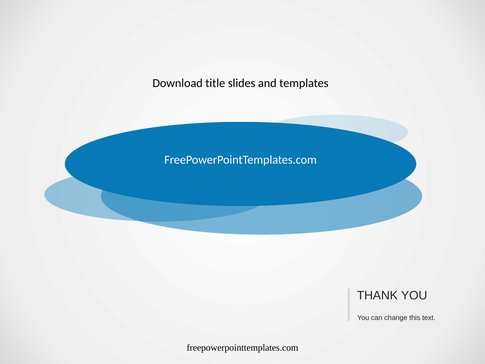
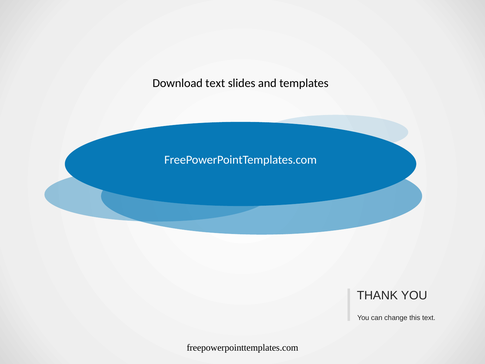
Download title: title -> text
